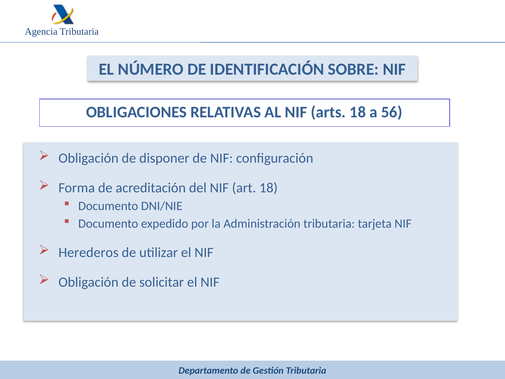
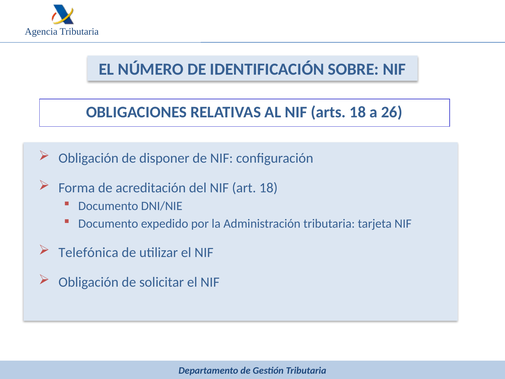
56: 56 -> 26
Herederos: Herederos -> Telefónica
